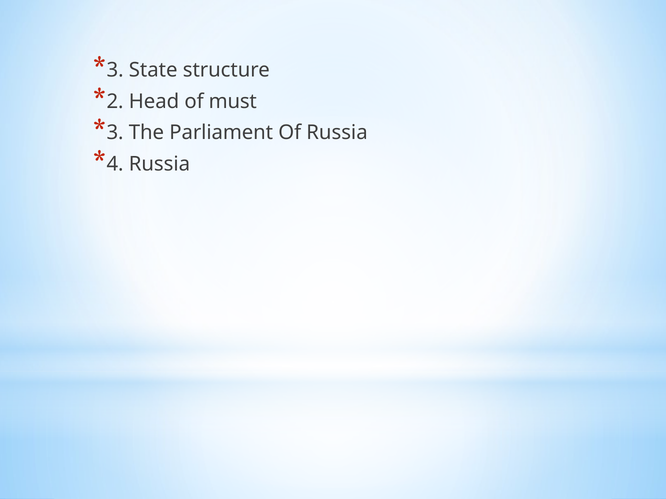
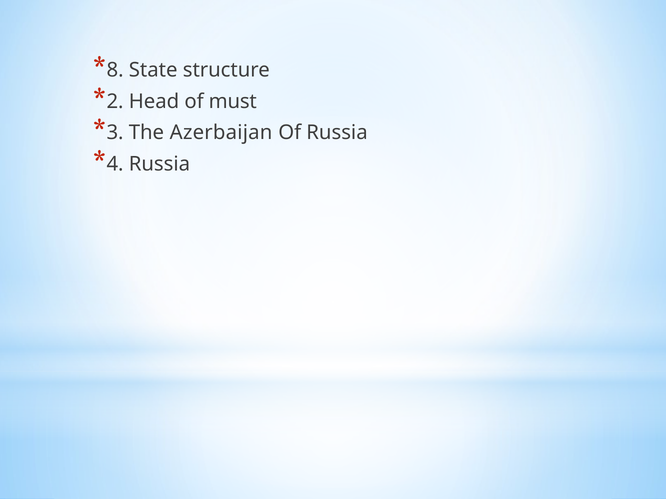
3 at (115, 70): 3 -> 8
Parliament: Parliament -> Azerbaijan
